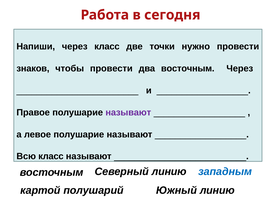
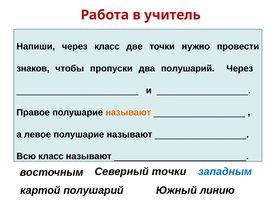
сегодня: сегодня -> учитель
чтобы провести: провести -> пропуски
два восточным: восточным -> полушарий
называют at (128, 112) colour: purple -> orange
Северный линию: линию -> точки
